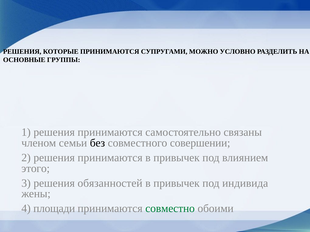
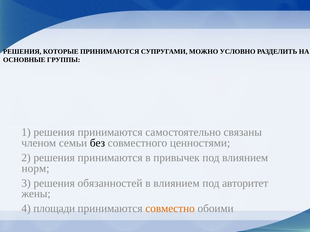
совершении: совершении -> ценностями
этого: этого -> норм
привычек at (177, 183): привычек -> влиянием
индивида: индивида -> авторитет
совместно colour: green -> orange
